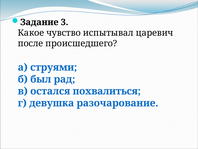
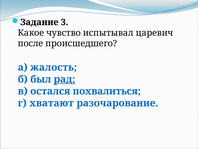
струями: струями -> жалость
рад underline: none -> present
девушка: девушка -> хватают
